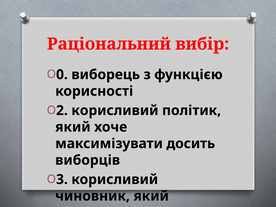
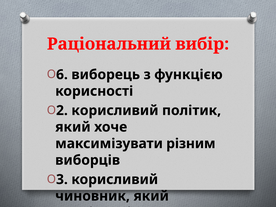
0: 0 -> 6
досить: досить -> різним
